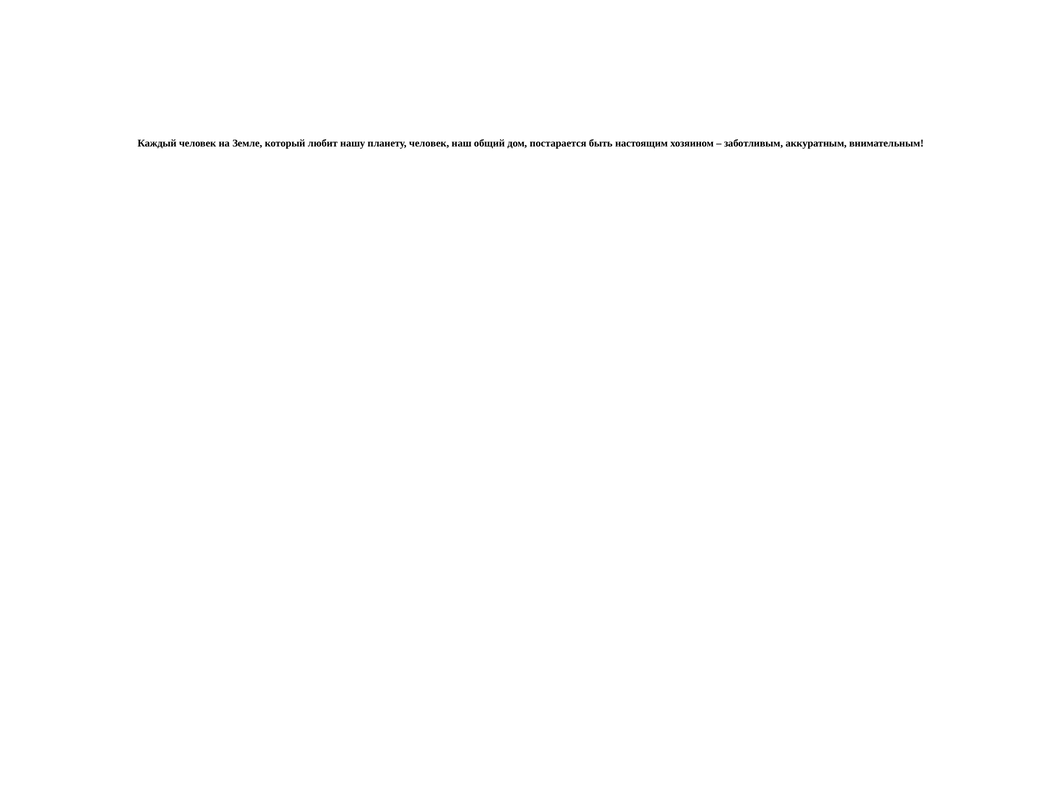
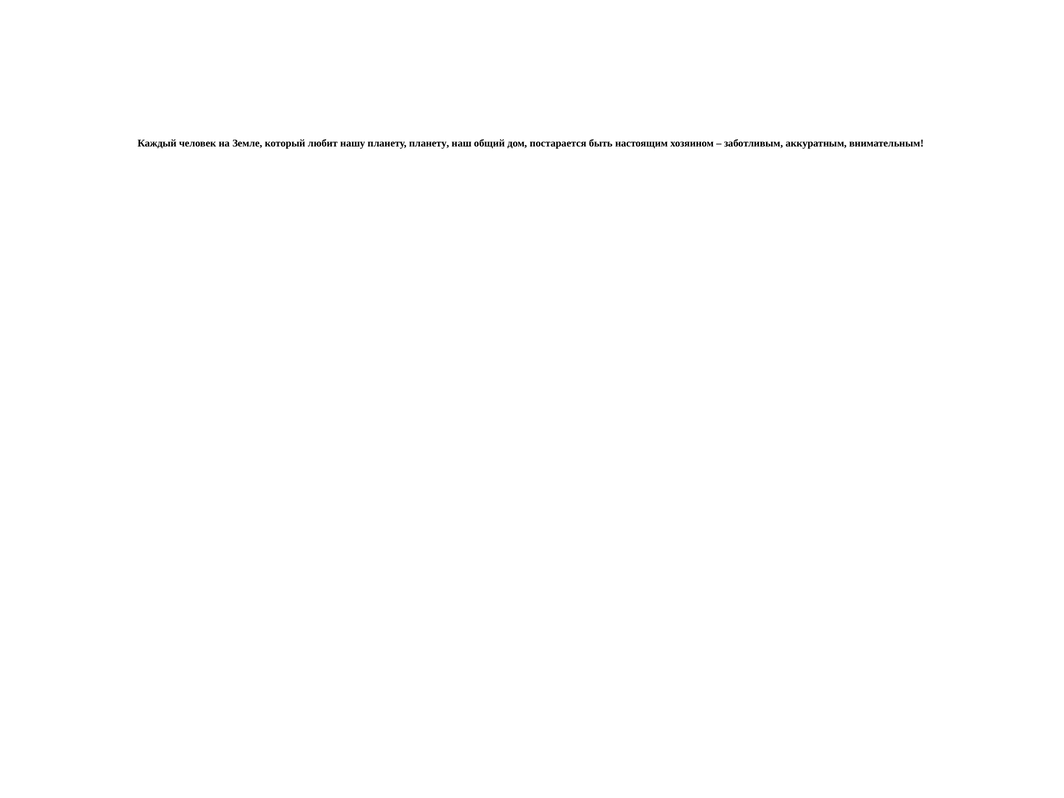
планету человек: человек -> планету
